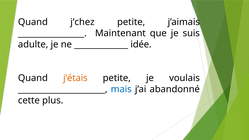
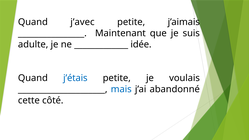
j’chez: j’chez -> j’avec
j’étais colour: orange -> blue
plus: plus -> côté
